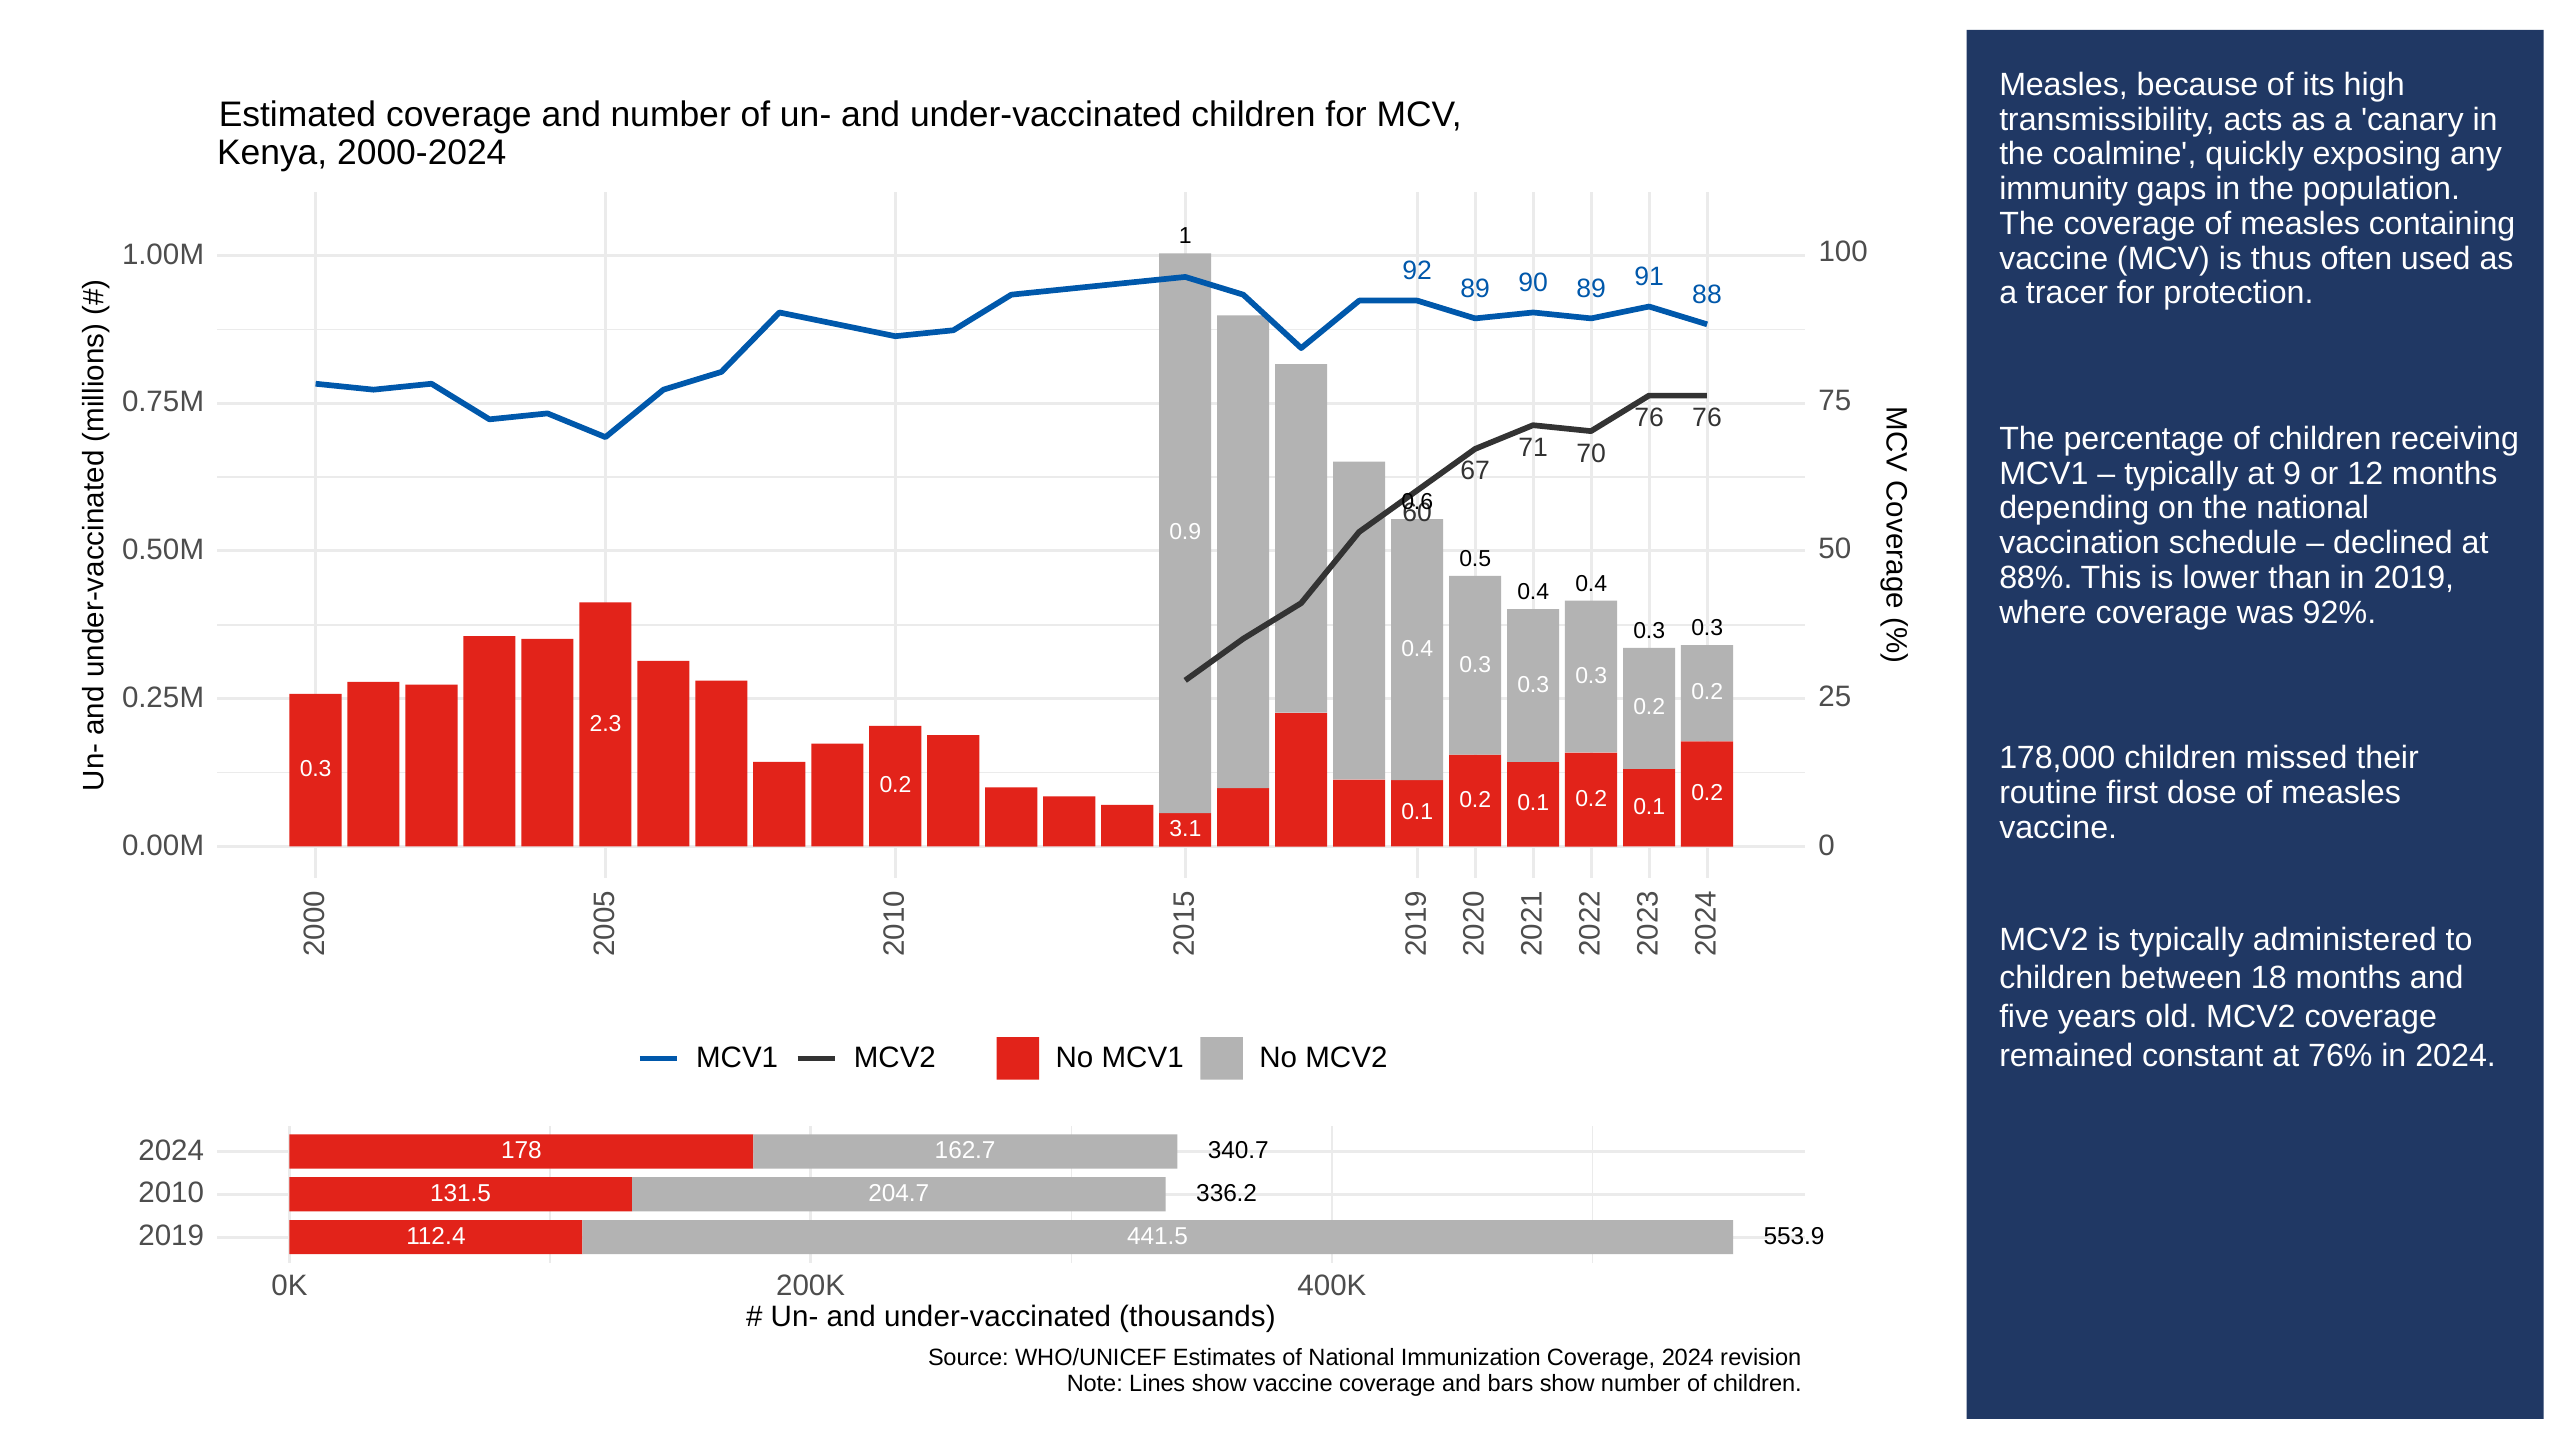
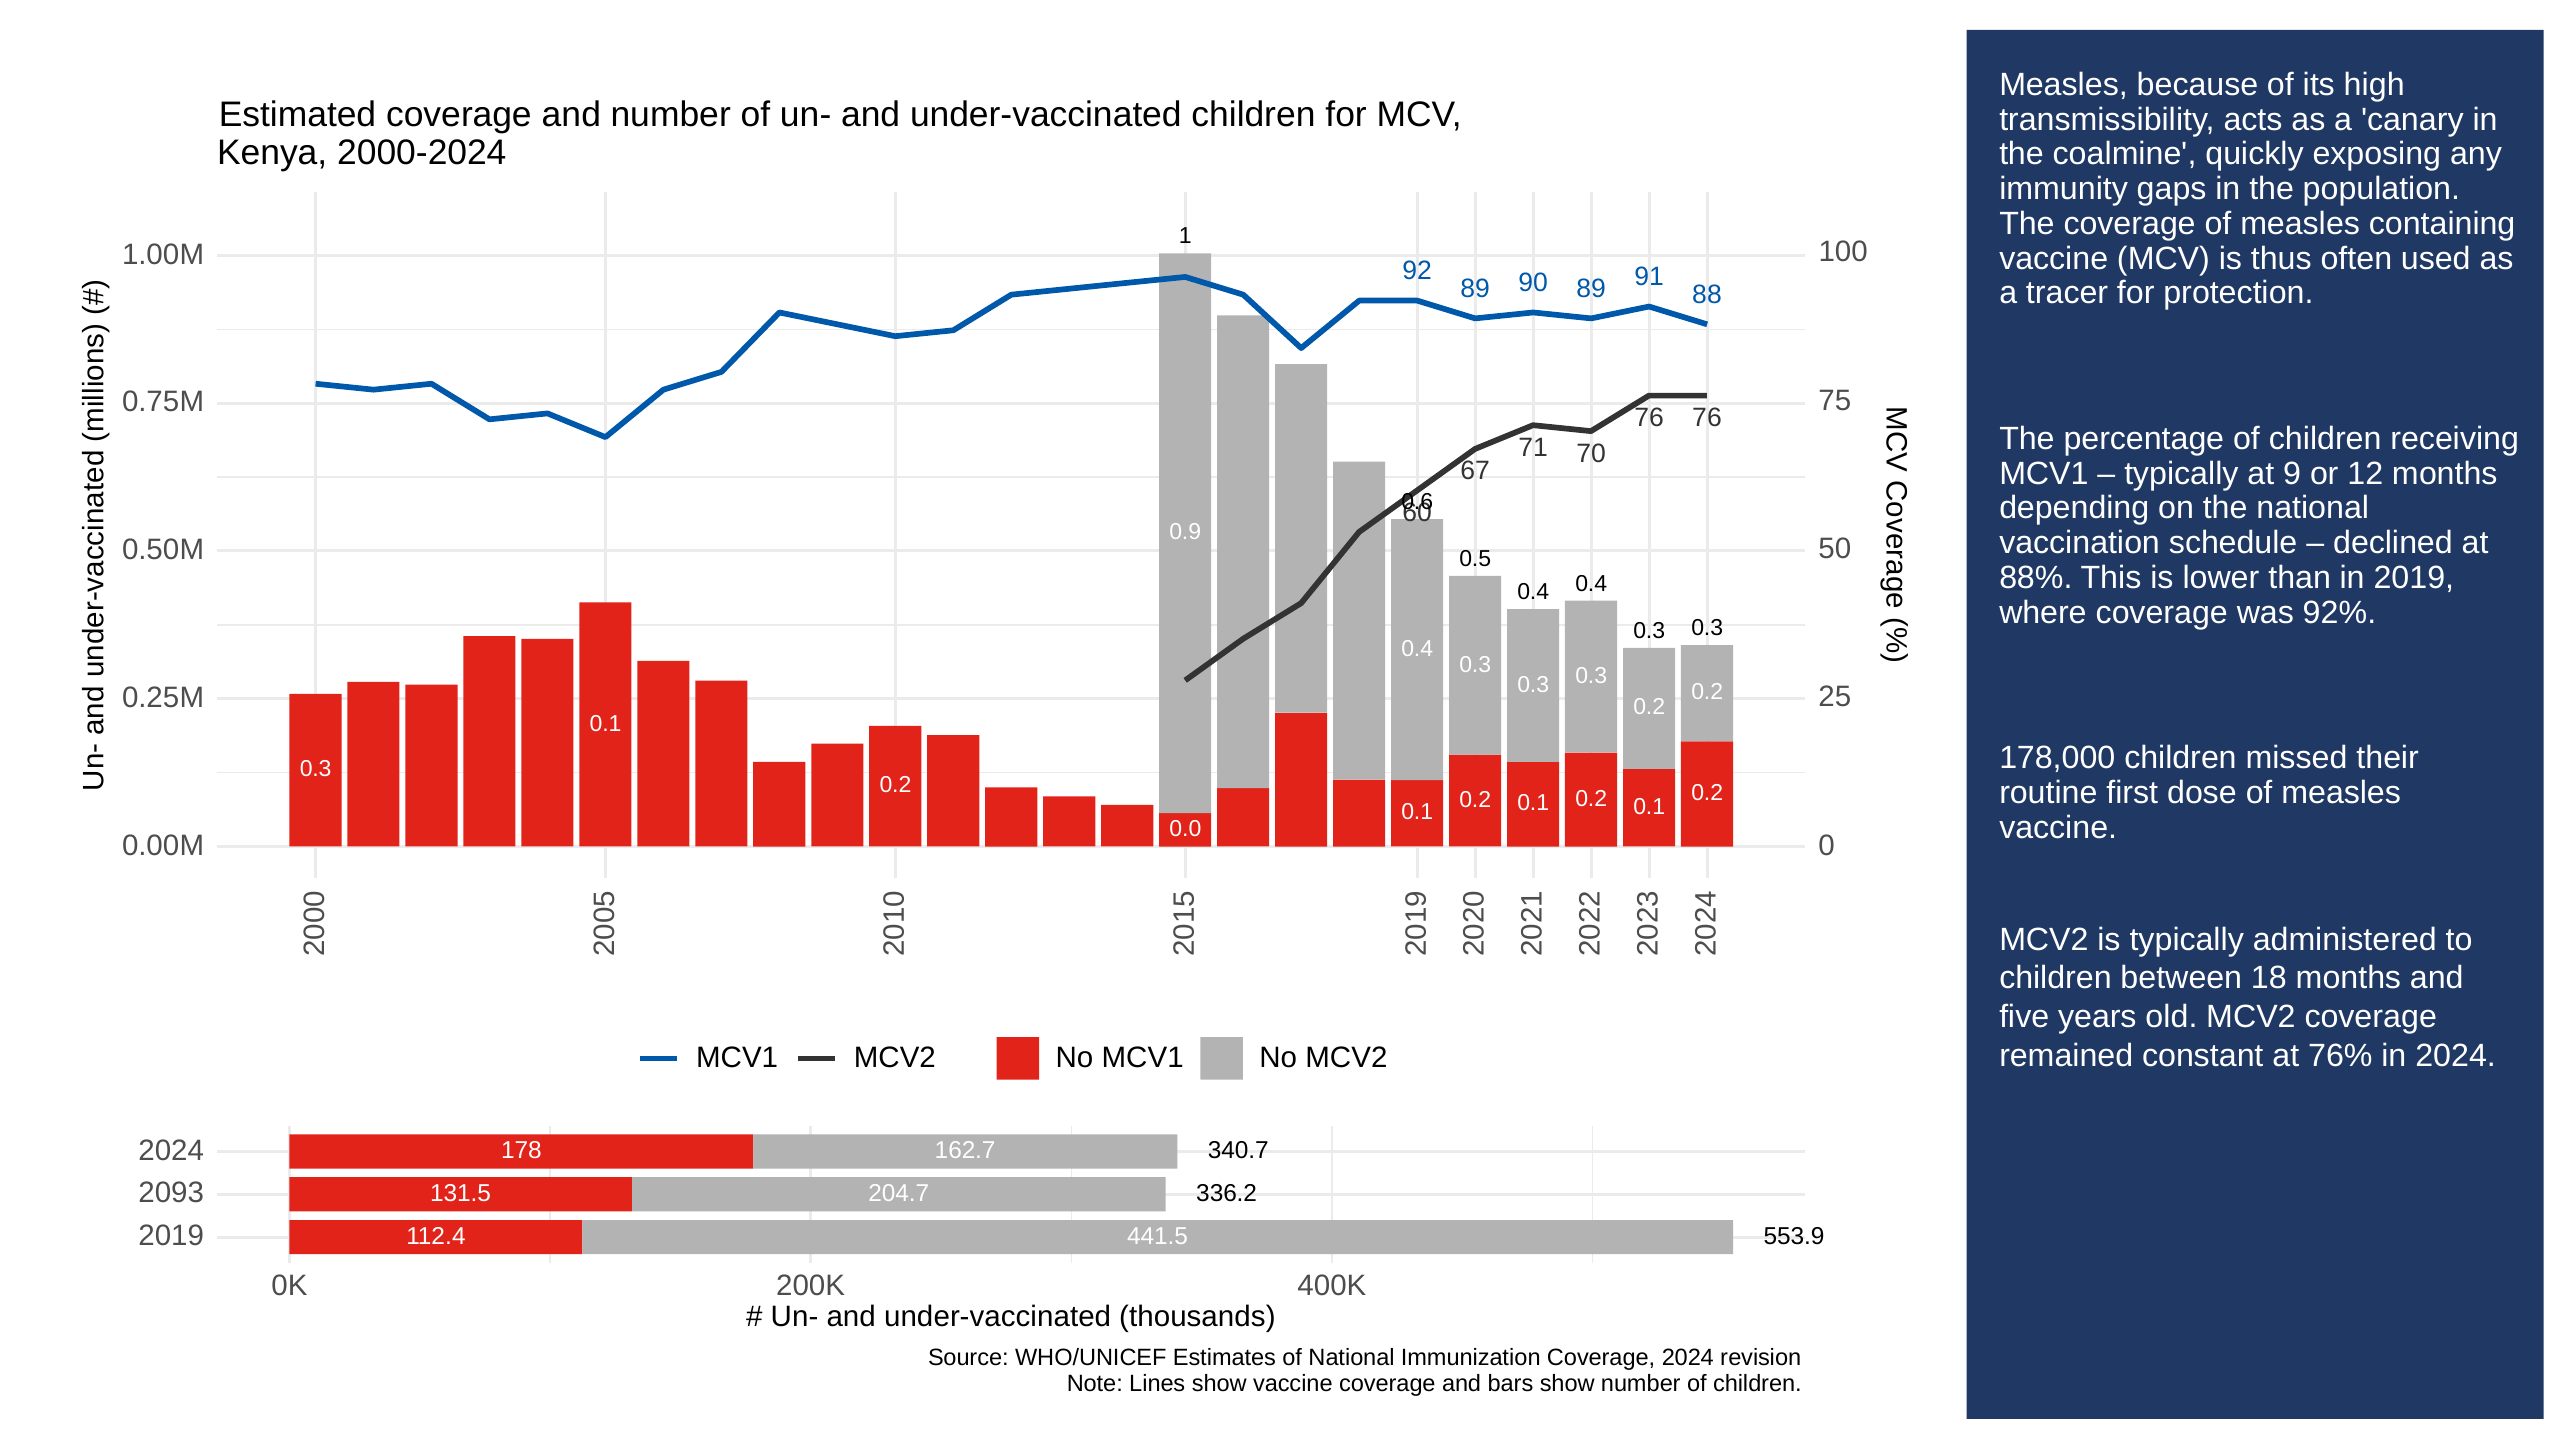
2.3 at (606, 723): 2.3 -> 0.1
3.1: 3.1 -> 0.0
2010: 2010 -> 2093
